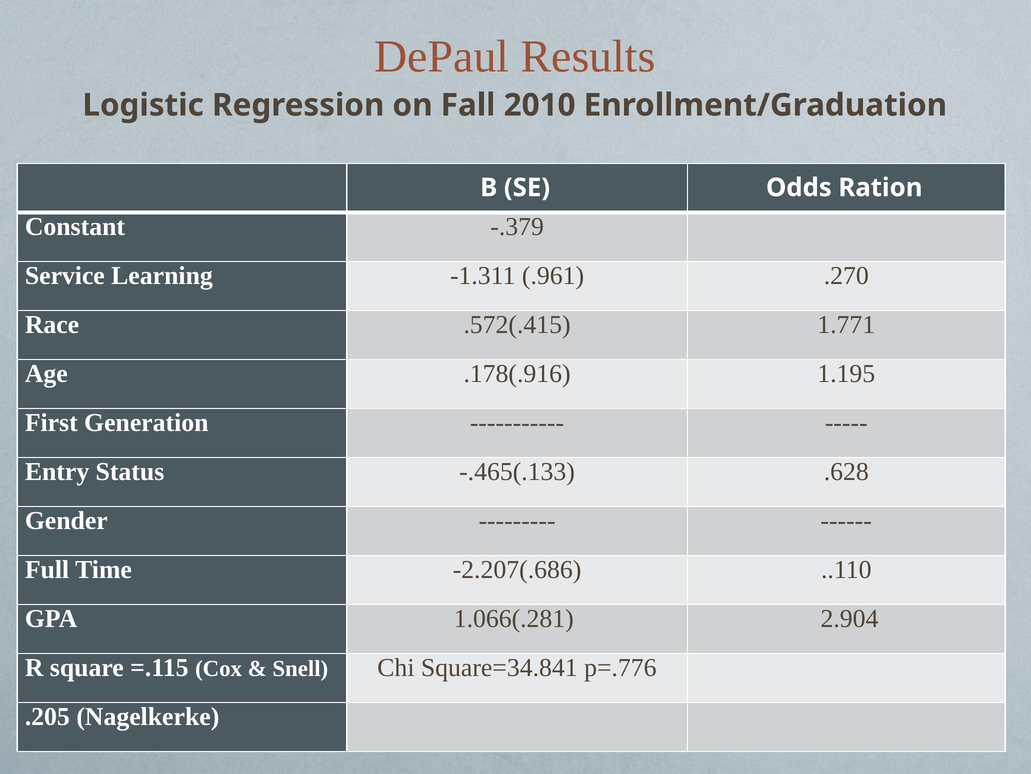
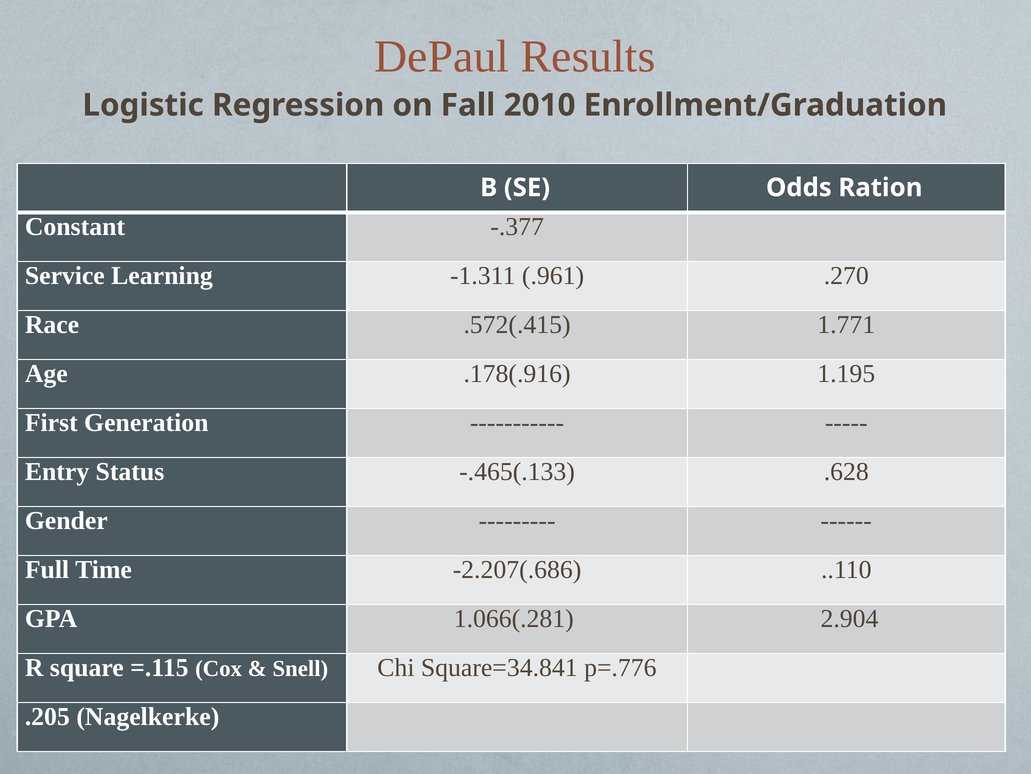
-.379: -.379 -> -.377
